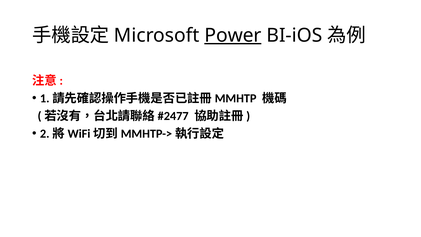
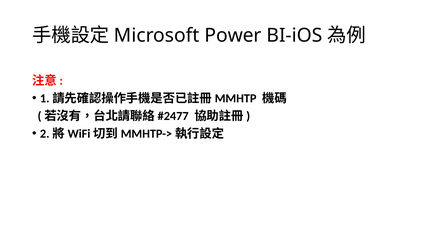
Power underline: present -> none
